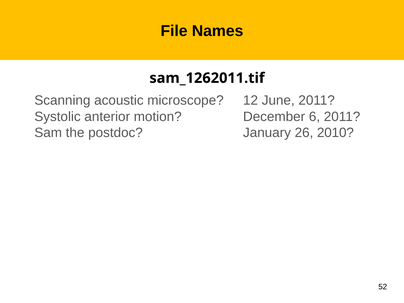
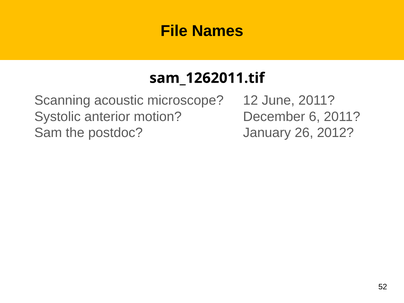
2010: 2010 -> 2012
